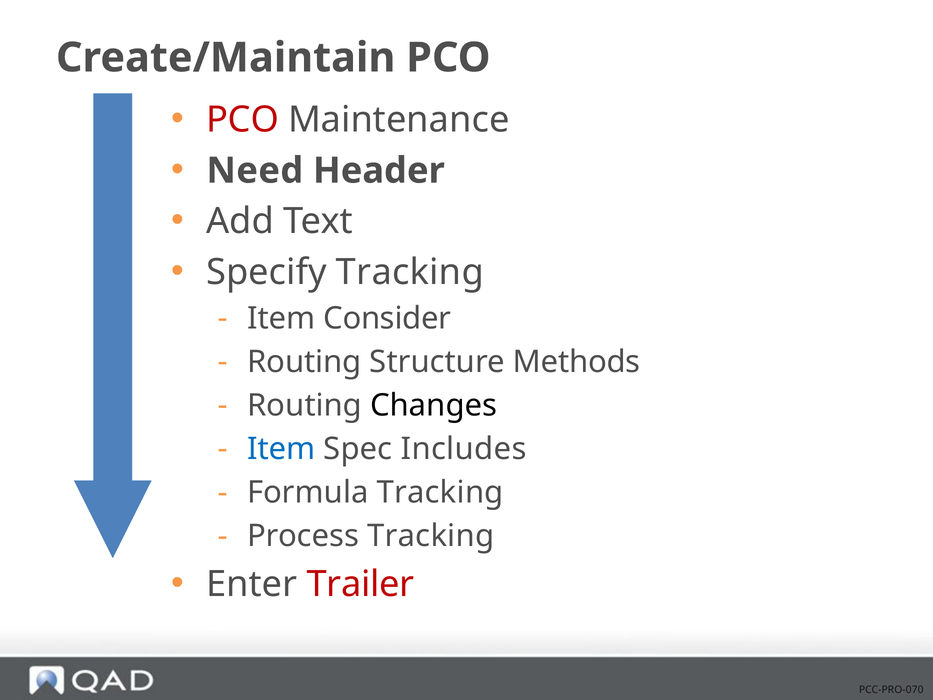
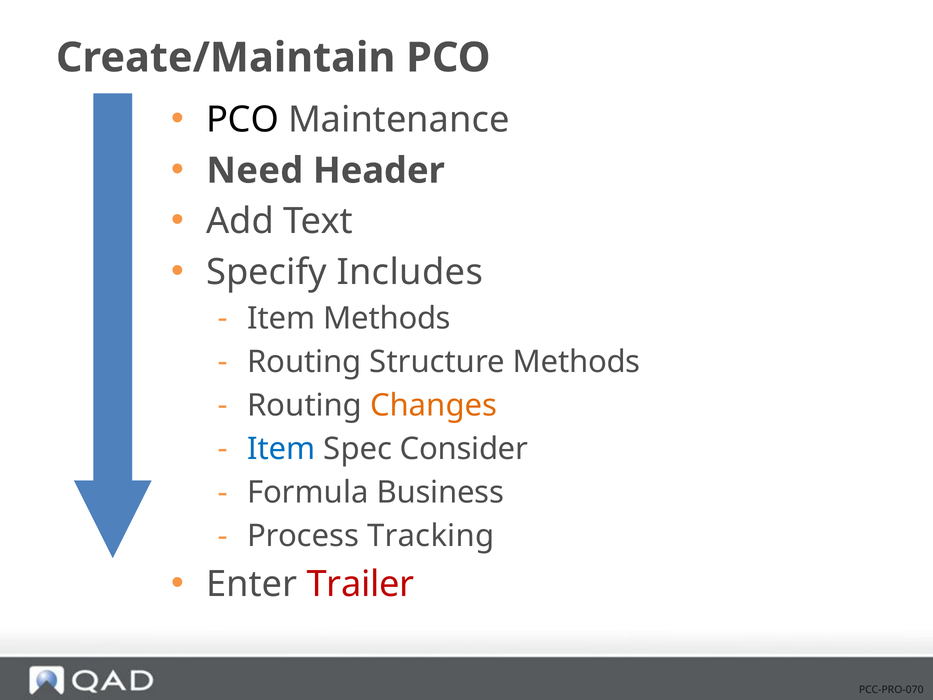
PCO at (243, 120) colour: red -> black
Specify Tracking: Tracking -> Includes
Item Consider: Consider -> Methods
Changes colour: black -> orange
Includes: Includes -> Consider
Formula Tracking: Tracking -> Business
